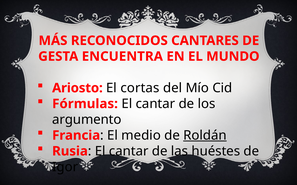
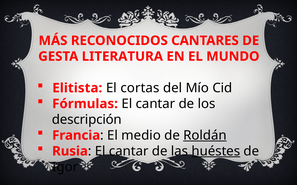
ENCUENTRA: ENCUENTRA -> LITERATURA
Ariosto: Ariosto -> Elitista
argumento: argumento -> descripción
huéstes underline: none -> present
